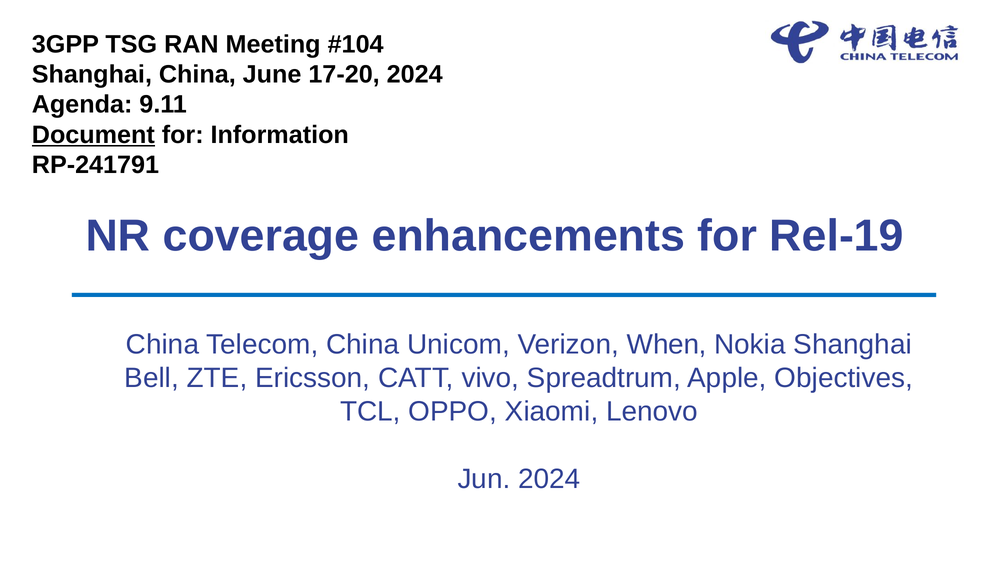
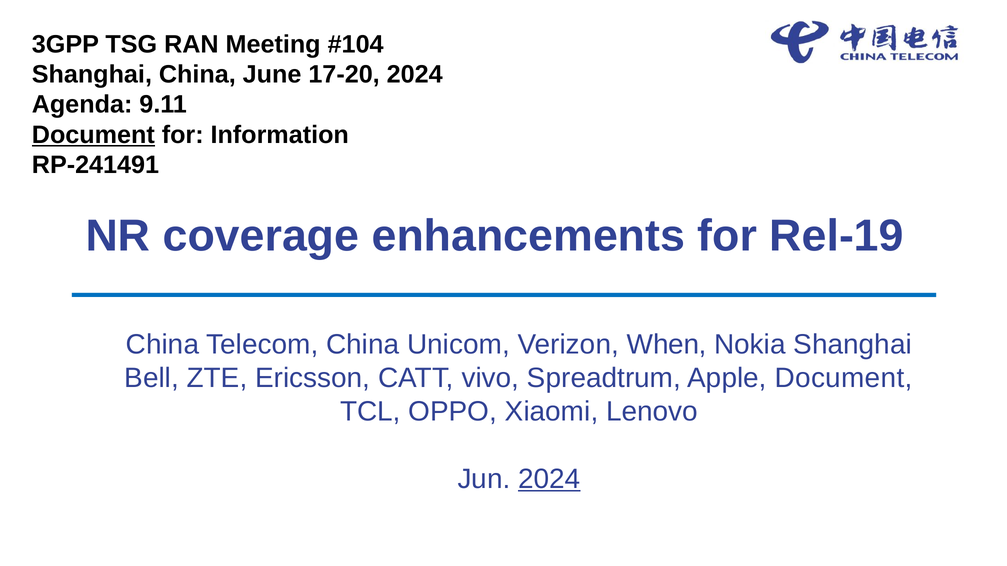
RP-241791: RP-241791 -> RP-241491
Apple Objectives: Objectives -> Document
2024 at (549, 479) underline: none -> present
